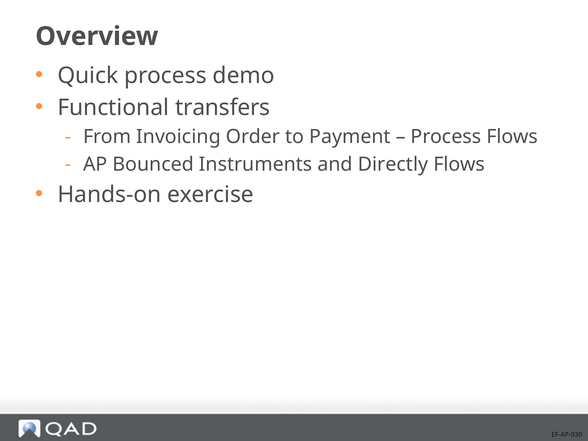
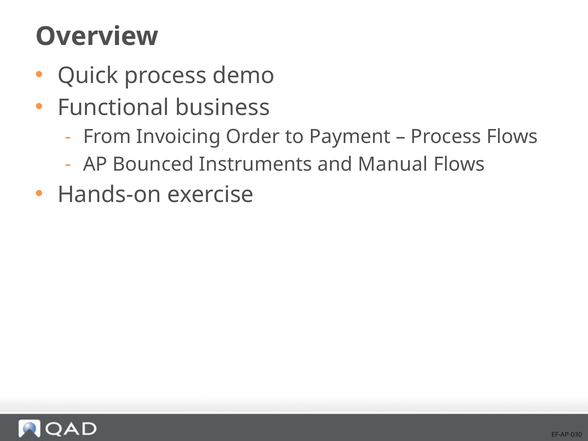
transfers: transfers -> business
Directly: Directly -> Manual
